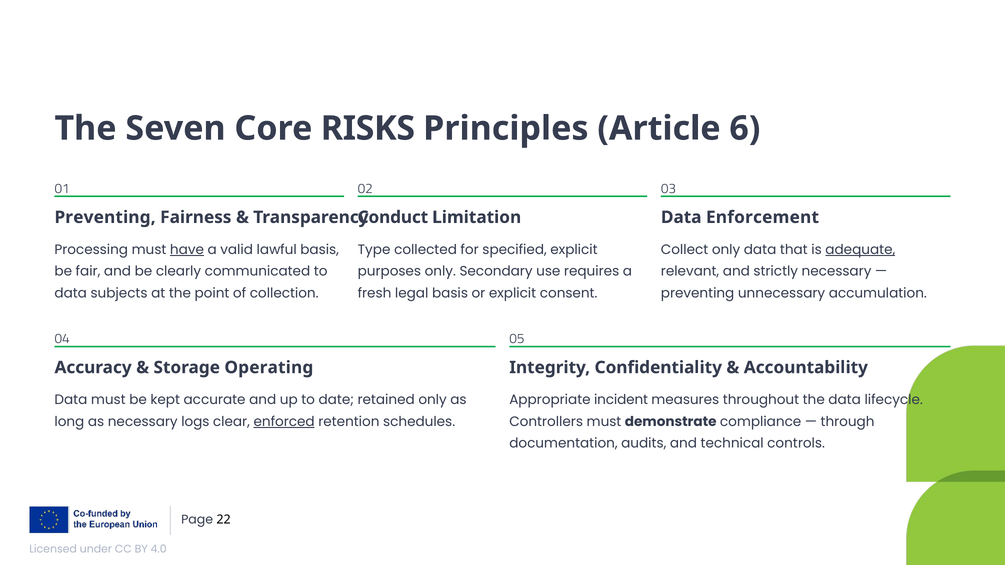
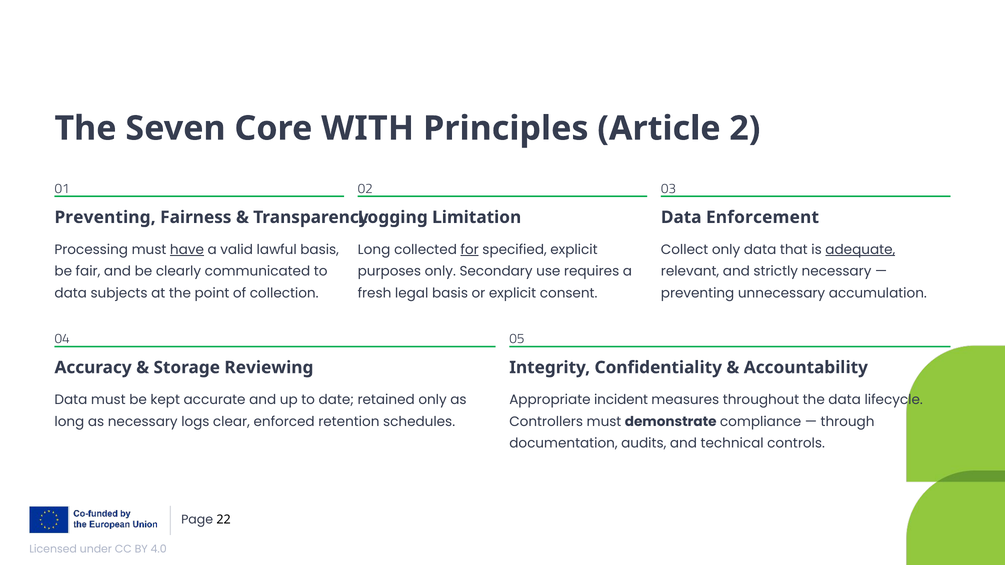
RISKS: RISKS -> WITH
6: 6 -> 2
Conduct: Conduct -> Logging
Type at (374, 250): Type -> Long
for underline: none -> present
Operating: Operating -> Reviewing
enforced underline: present -> none
